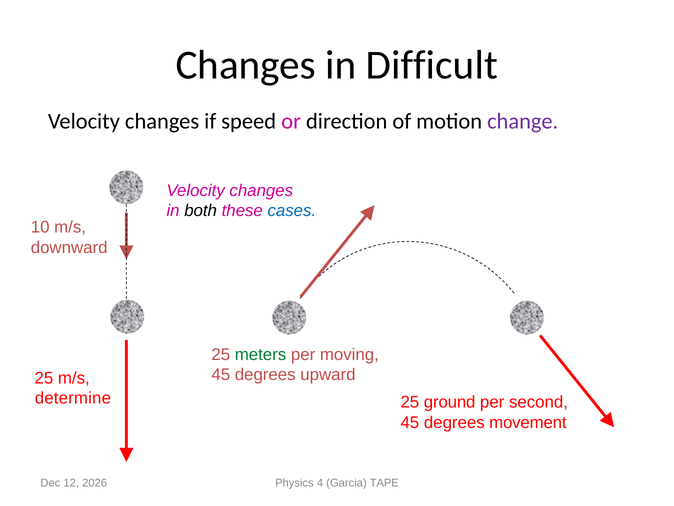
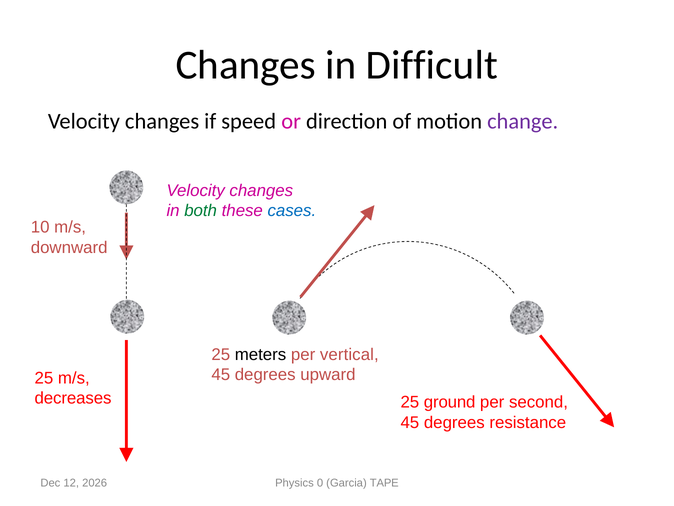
both colour: black -> green
meters colour: green -> black
moving: moving -> vertical
determine: determine -> decreases
movement: movement -> resistance
4: 4 -> 0
